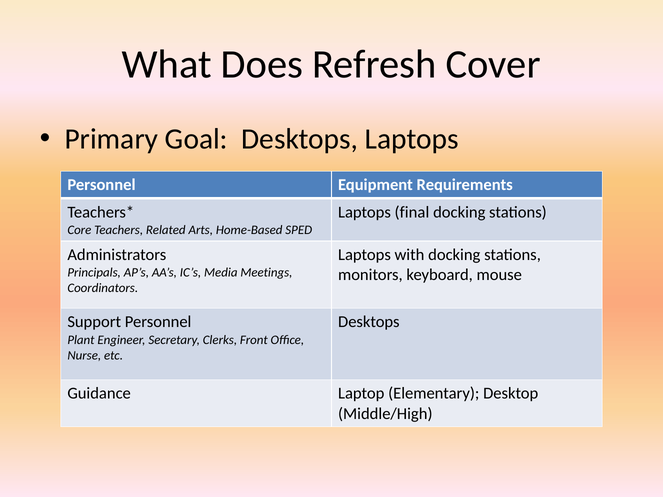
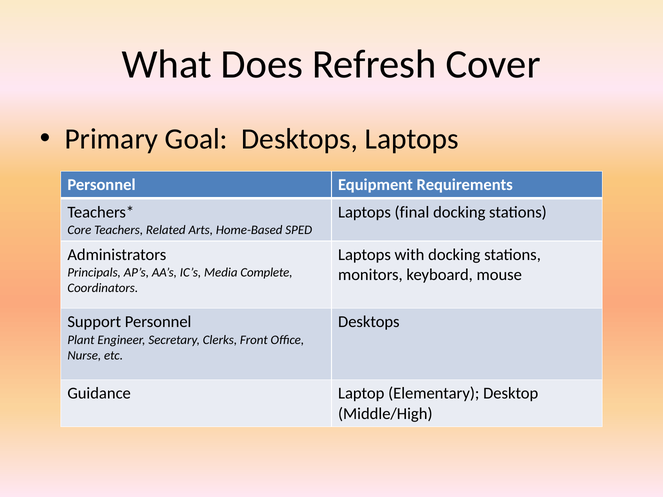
Meetings: Meetings -> Complete
